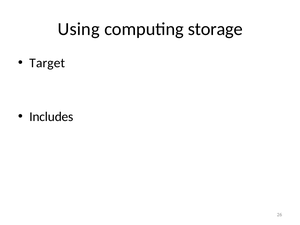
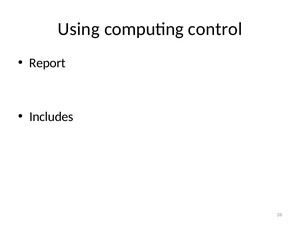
storage: storage -> control
Target: Target -> Report
